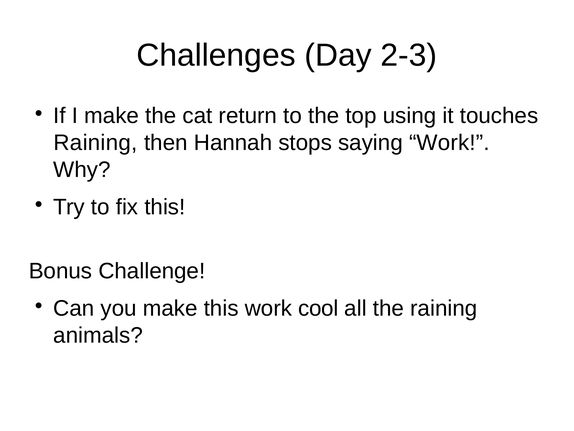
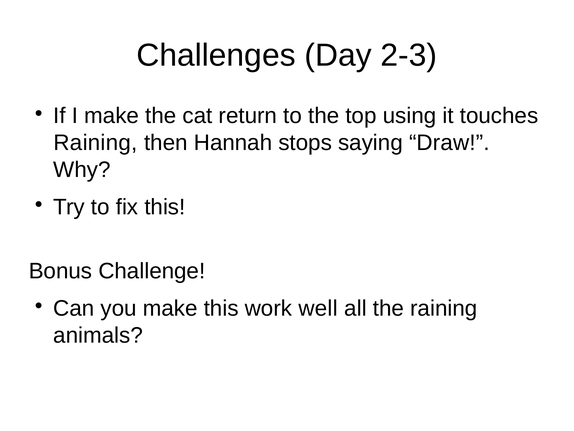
saying Work: Work -> Draw
cool: cool -> well
